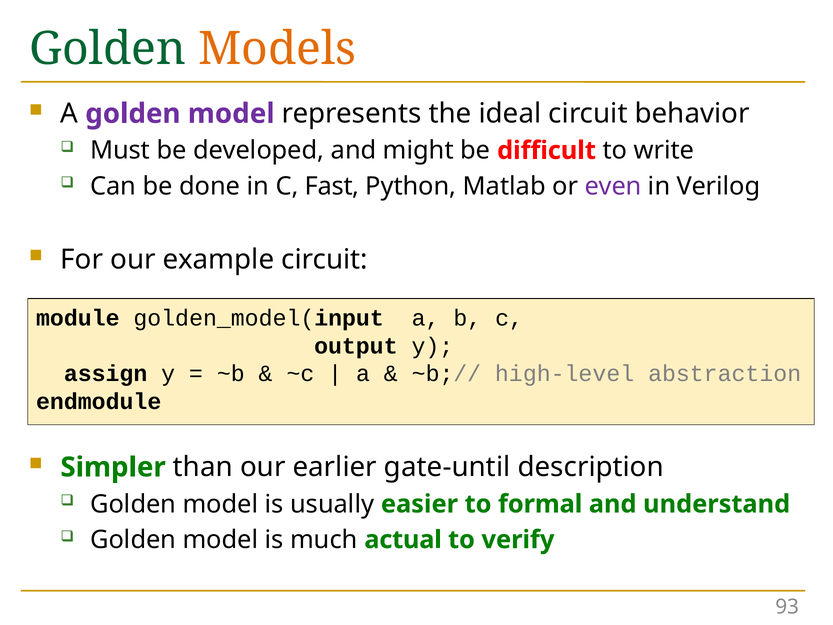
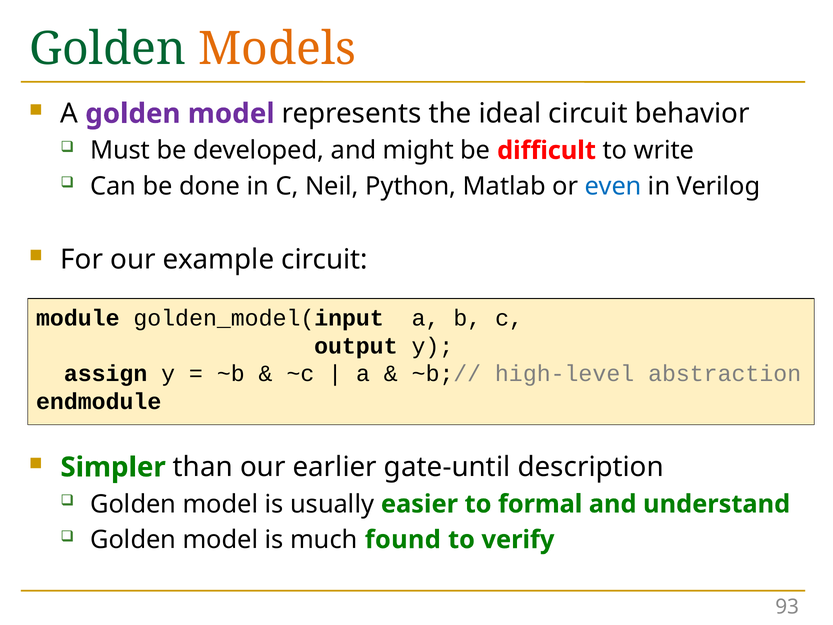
Fast: Fast -> Neil
even colour: purple -> blue
actual: actual -> found
